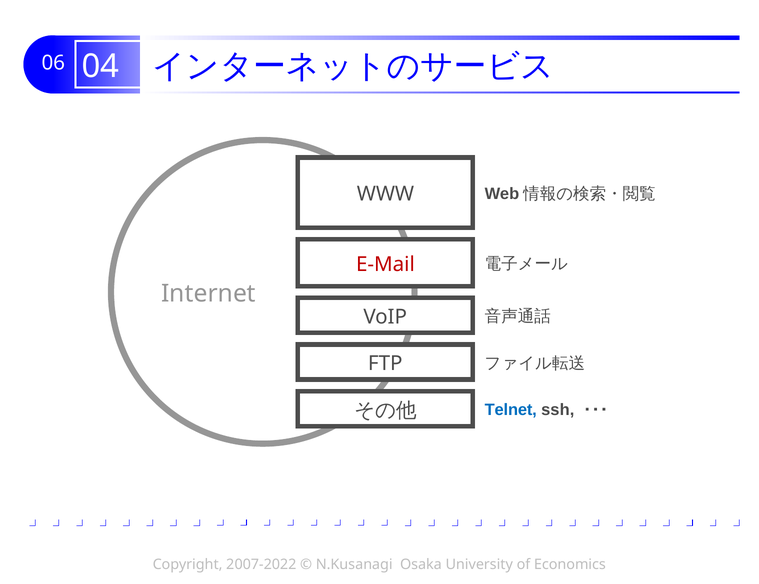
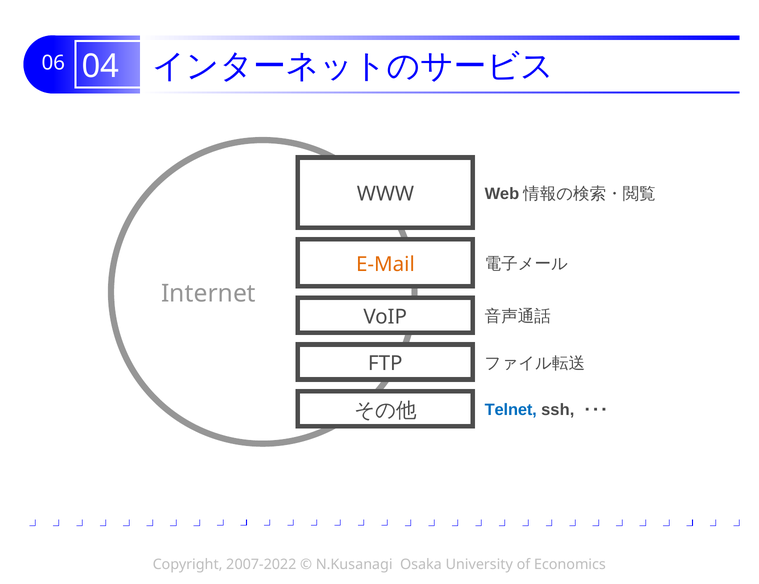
E-Mail colour: red -> orange
